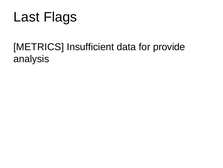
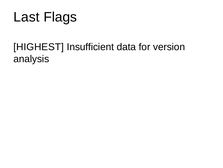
METRICS: METRICS -> HIGHEST
provide: provide -> version
